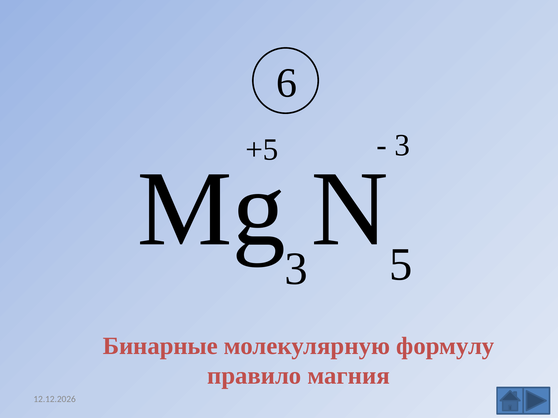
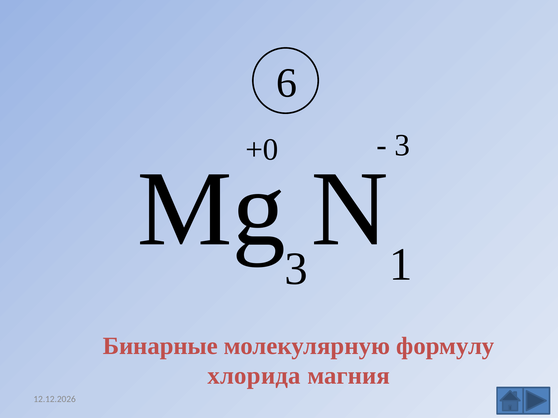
+5: +5 -> +0
5: 5 -> 1
правило: правило -> хлорида
